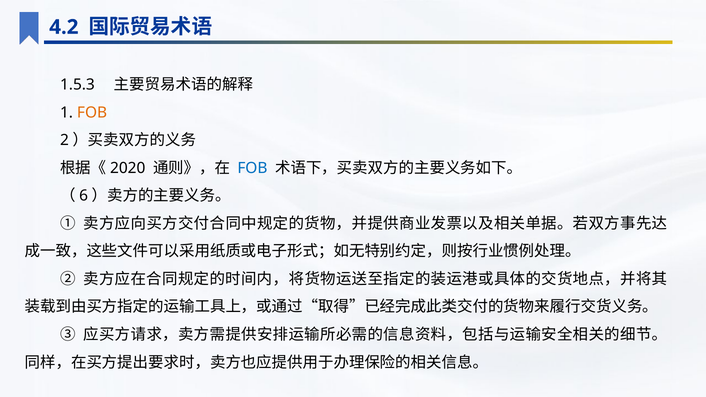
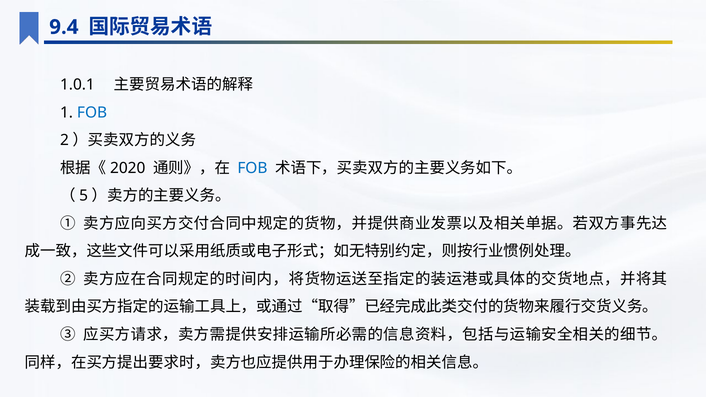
4.2: 4.2 -> 9.4
1.5.3: 1.5.3 -> 1.0.1
FOB at (92, 112) colour: orange -> blue
6: 6 -> 5
